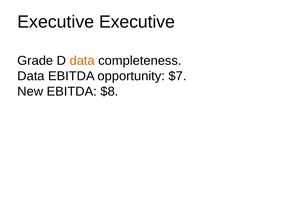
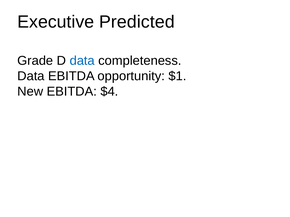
Executive Executive: Executive -> Predicted
data at (82, 61) colour: orange -> blue
$7: $7 -> $1
$8: $8 -> $4
